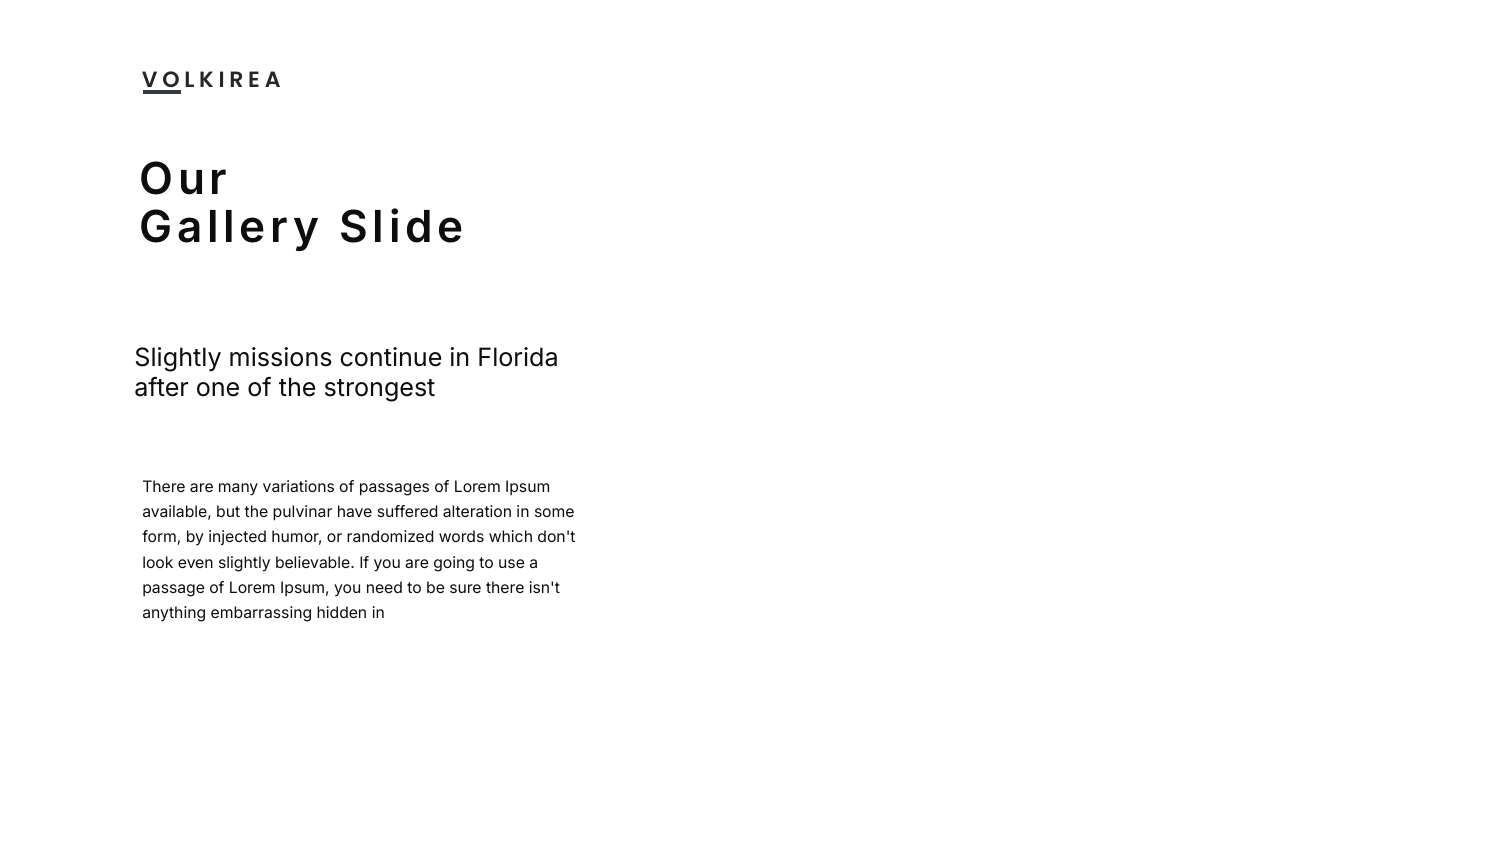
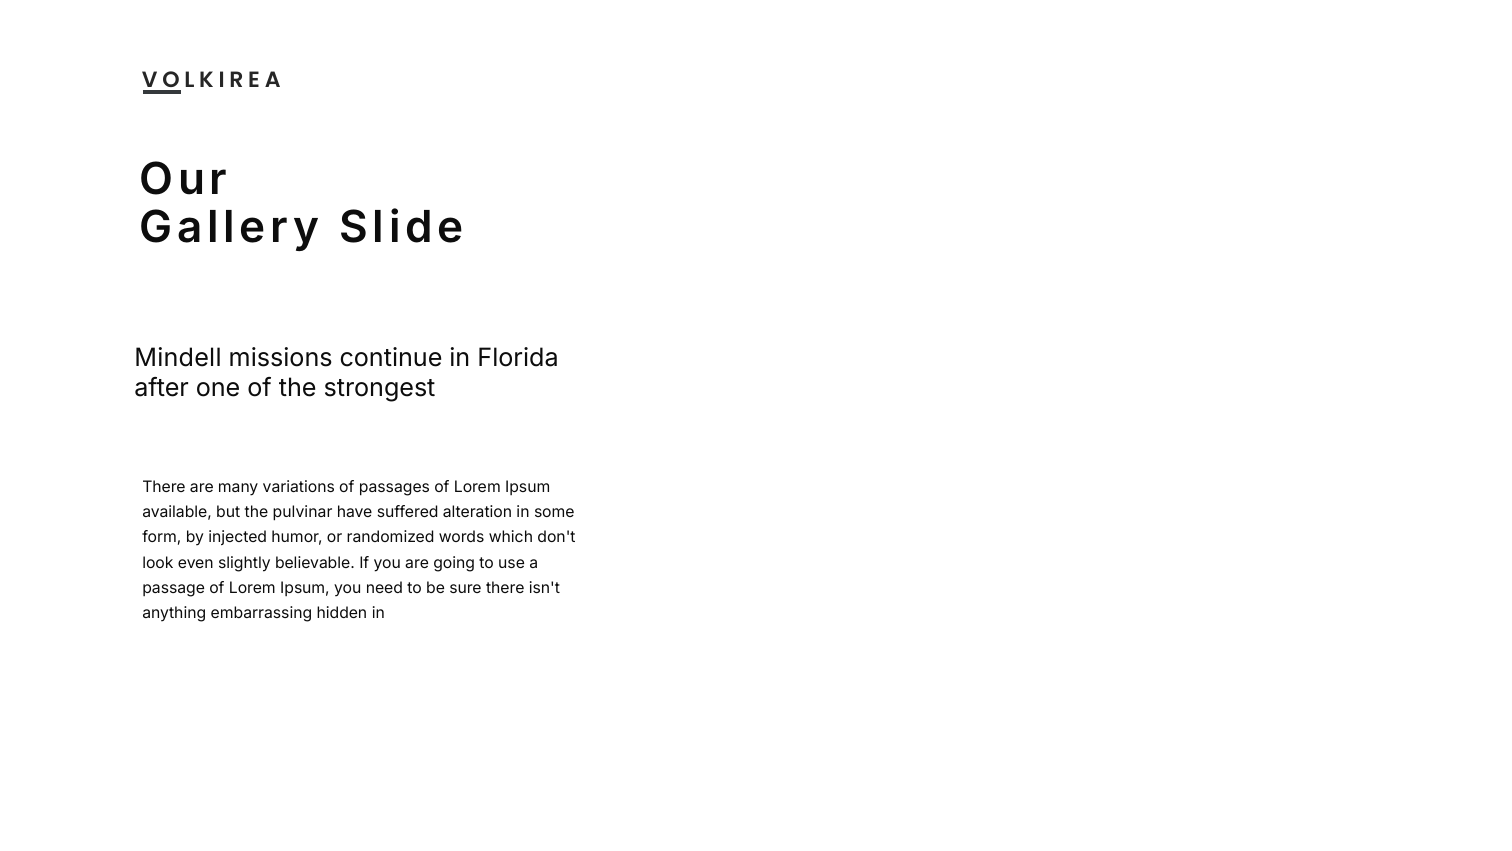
Slightly at (178, 358): Slightly -> Mindell
